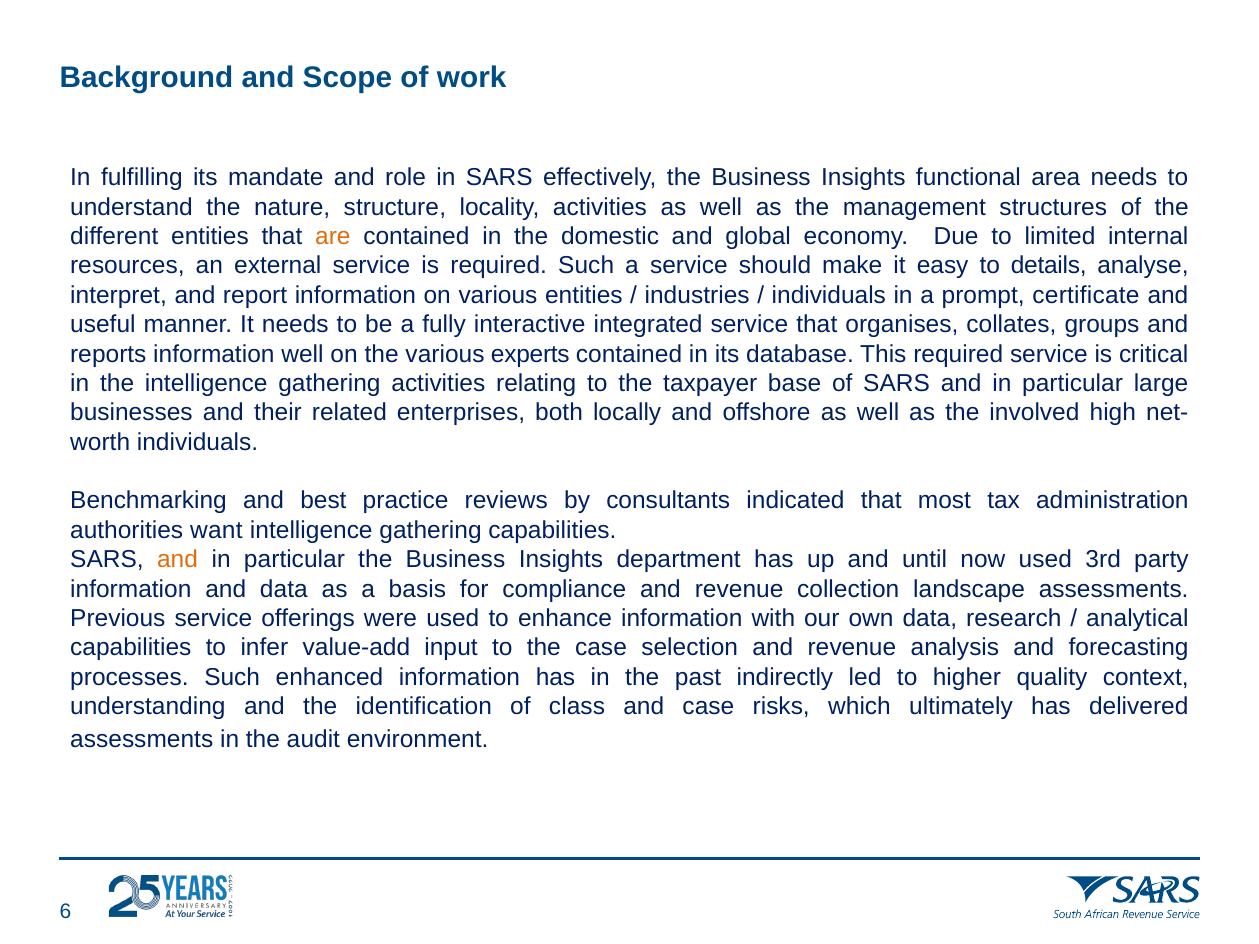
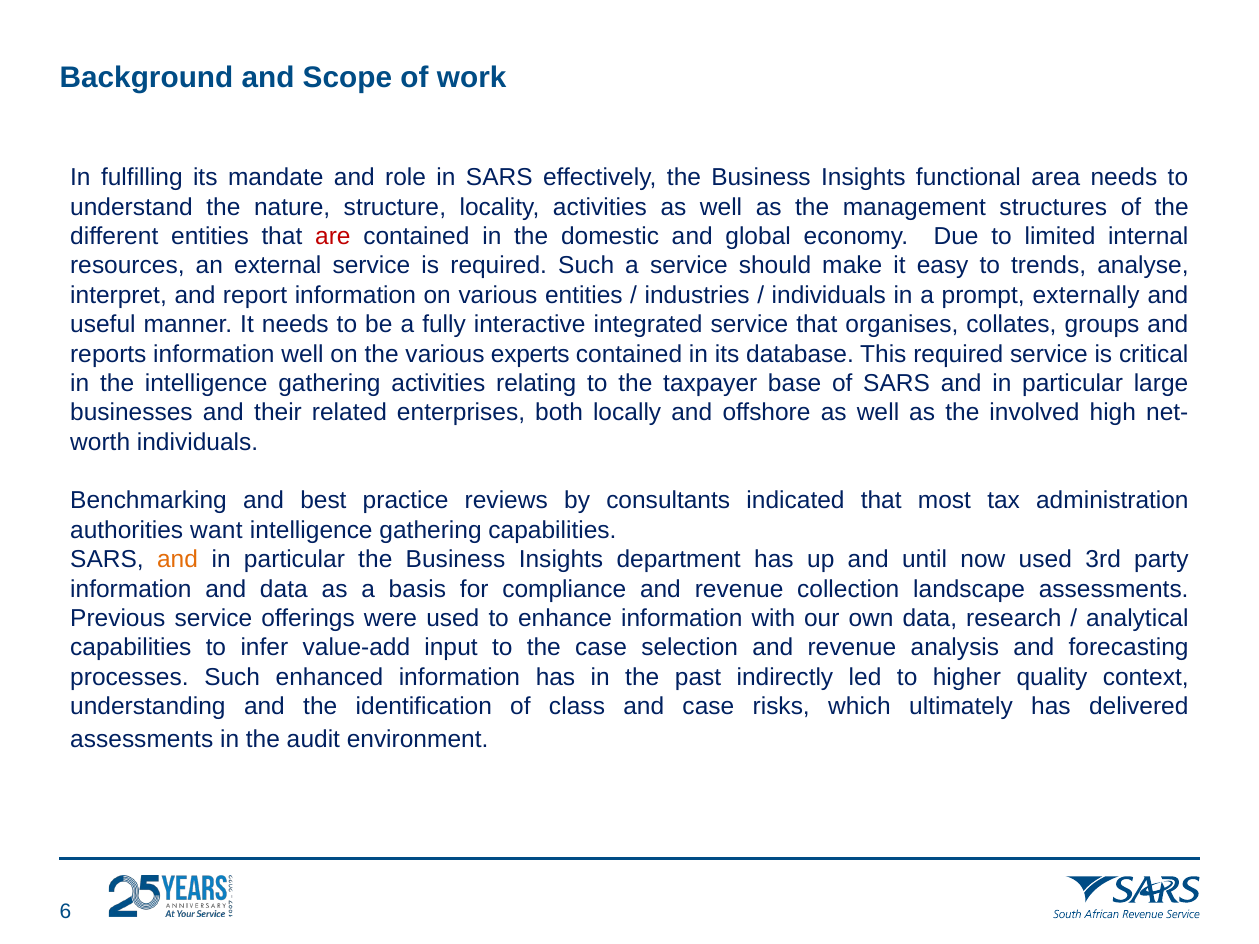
are colour: orange -> red
details: details -> trends
certificate: certificate -> externally
